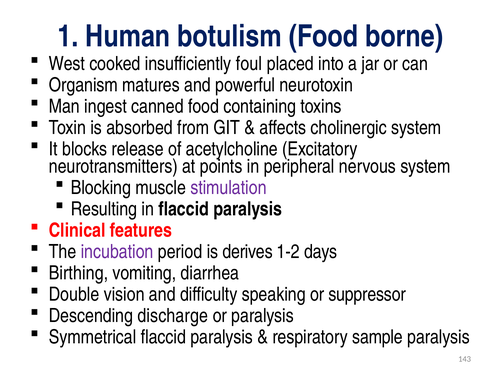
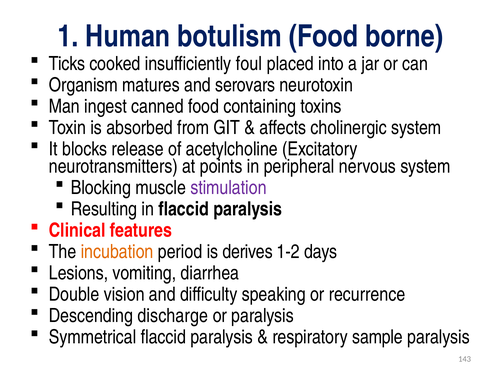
West: West -> Ticks
powerful: powerful -> serovars
incubation colour: purple -> orange
Birthing: Birthing -> Lesions
suppressor: suppressor -> recurrence
